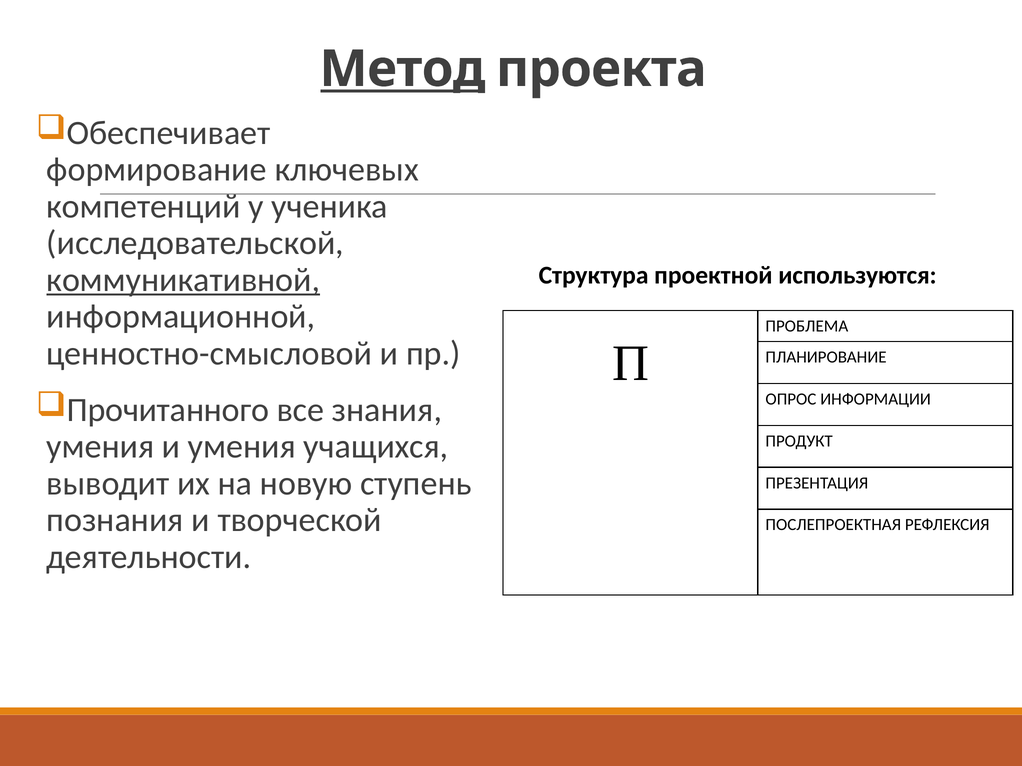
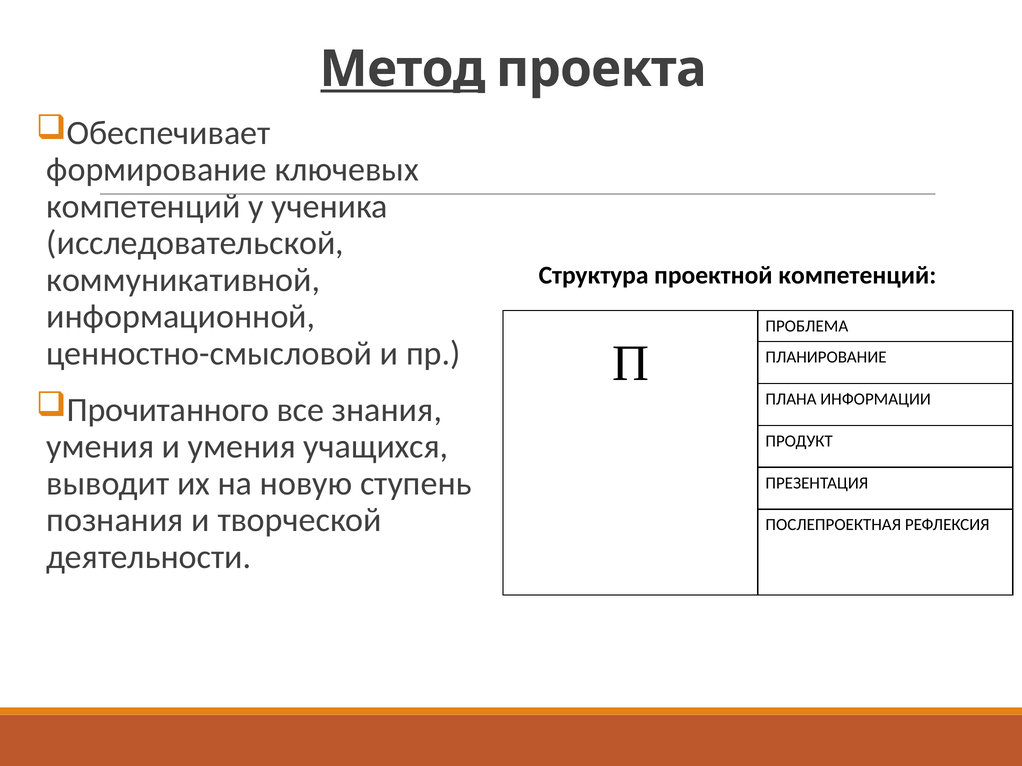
проектной используются: используются -> компетенций
коммуникативной underline: present -> none
ОПРОС: ОПРОС -> ПЛАНА
